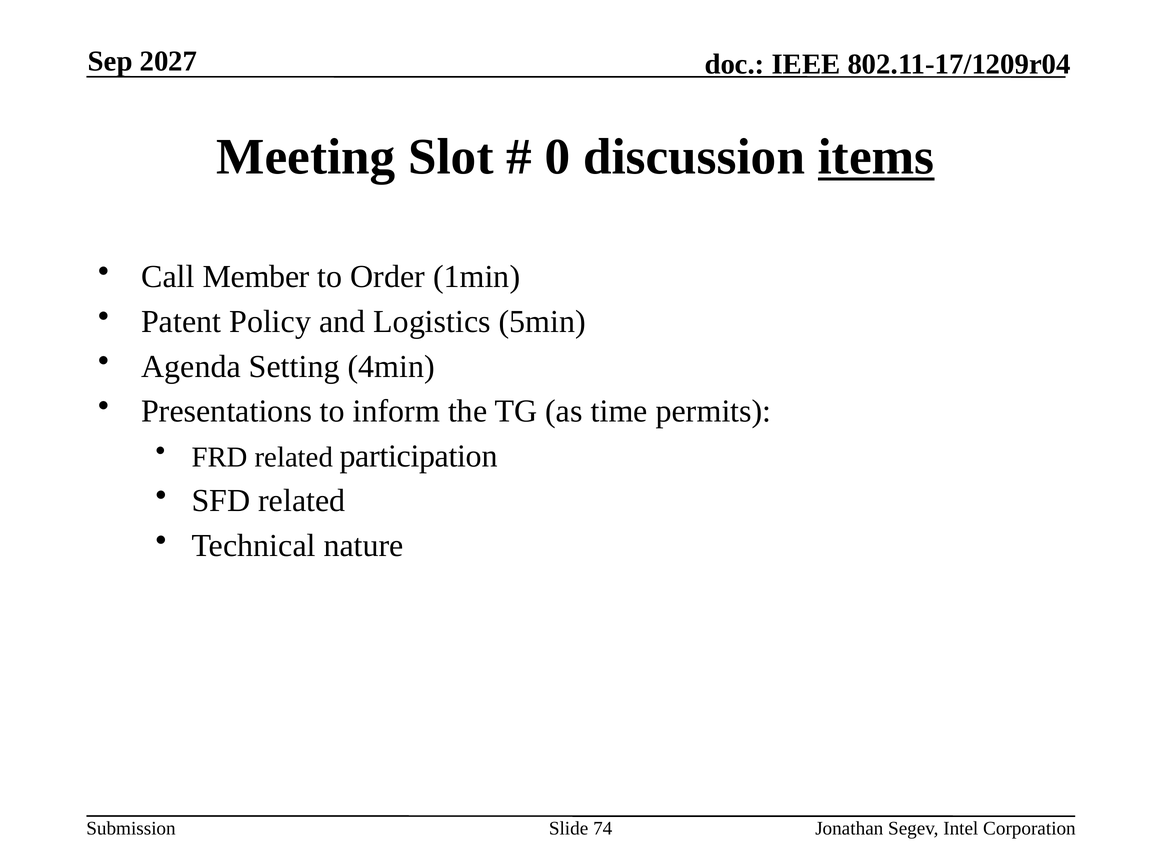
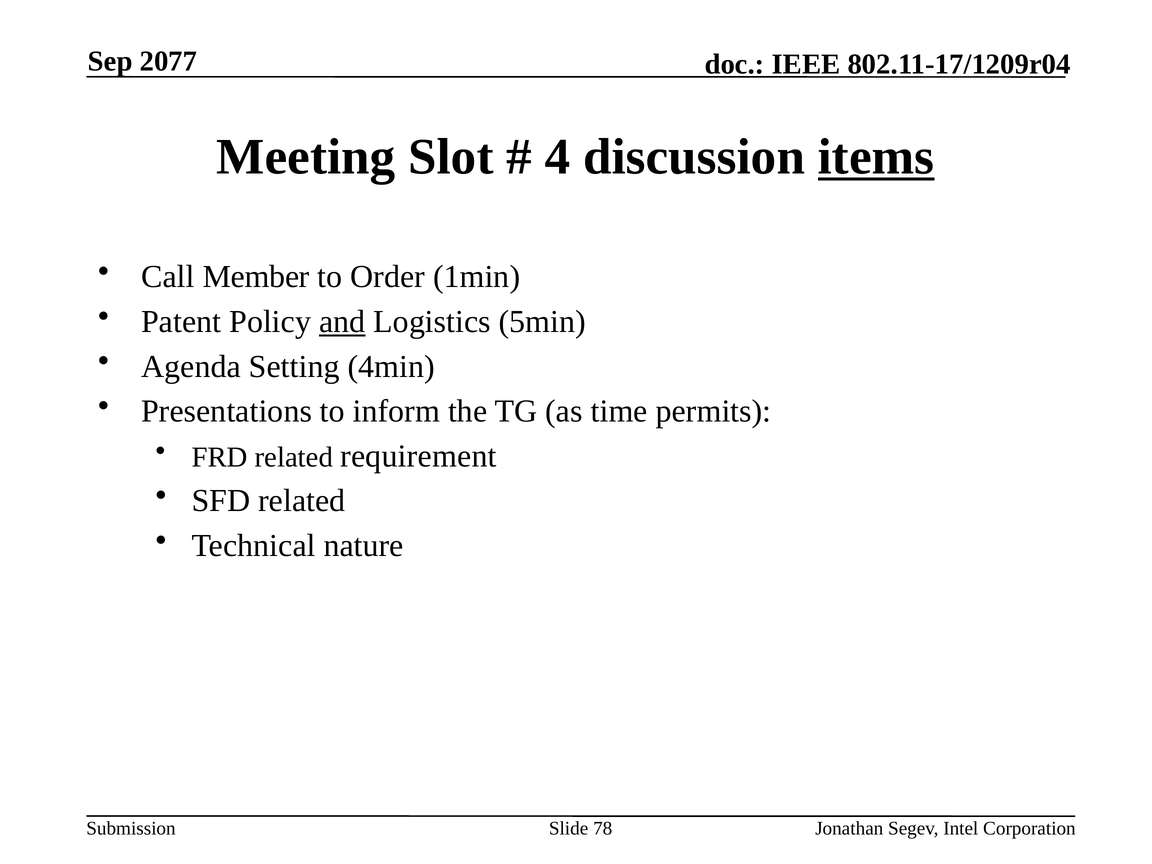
2027: 2027 -> 2077
0: 0 -> 4
and underline: none -> present
participation: participation -> requirement
74: 74 -> 78
